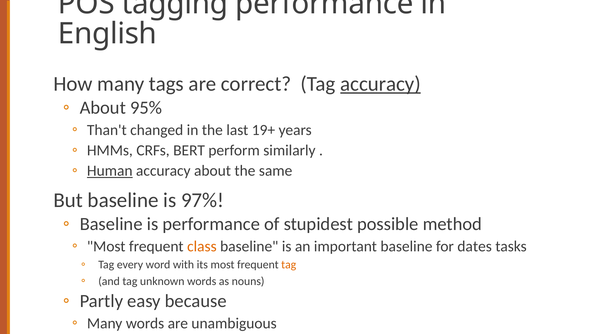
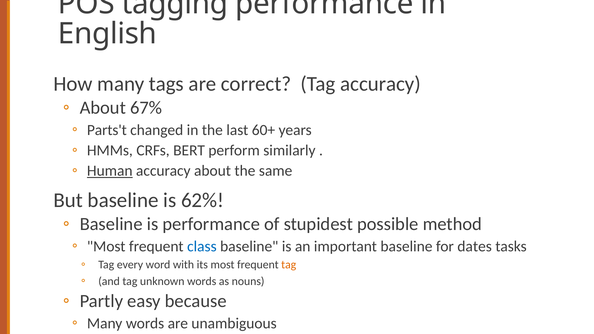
accuracy at (380, 84) underline: present -> none
95%: 95% -> 67%
Than't: Than't -> Parts't
19+: 19+ -> 60+
97%: 97% -> 62%
class colour: orange -> blue
